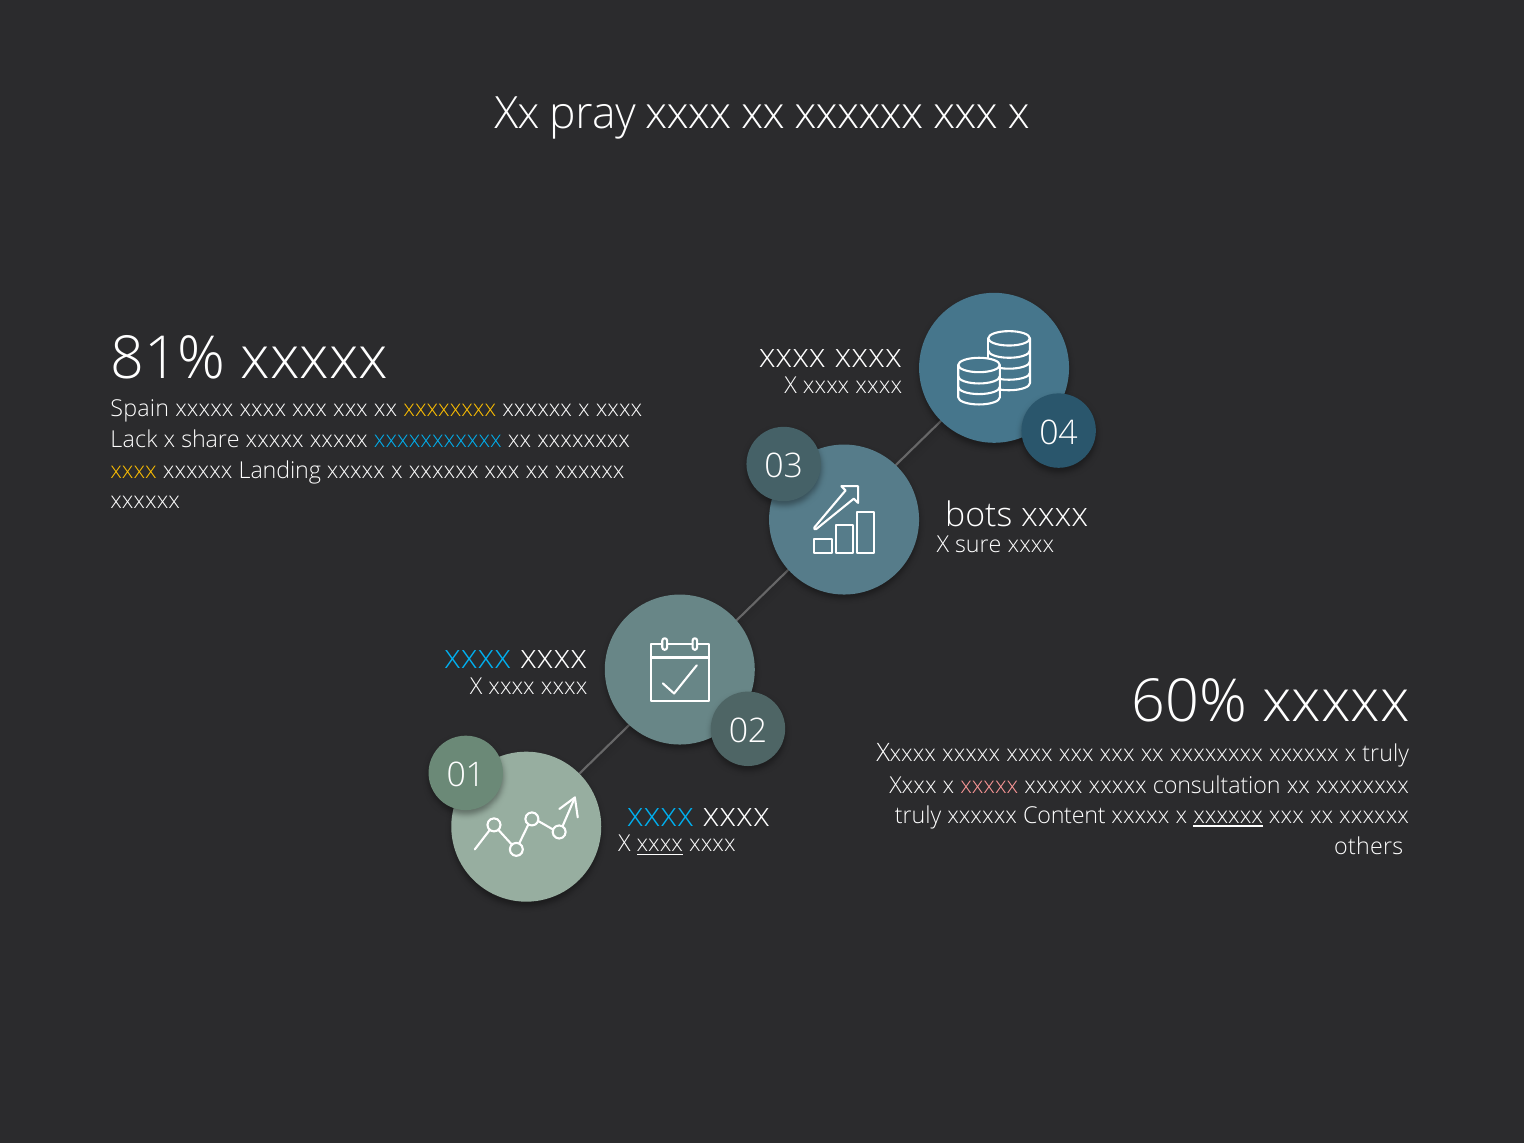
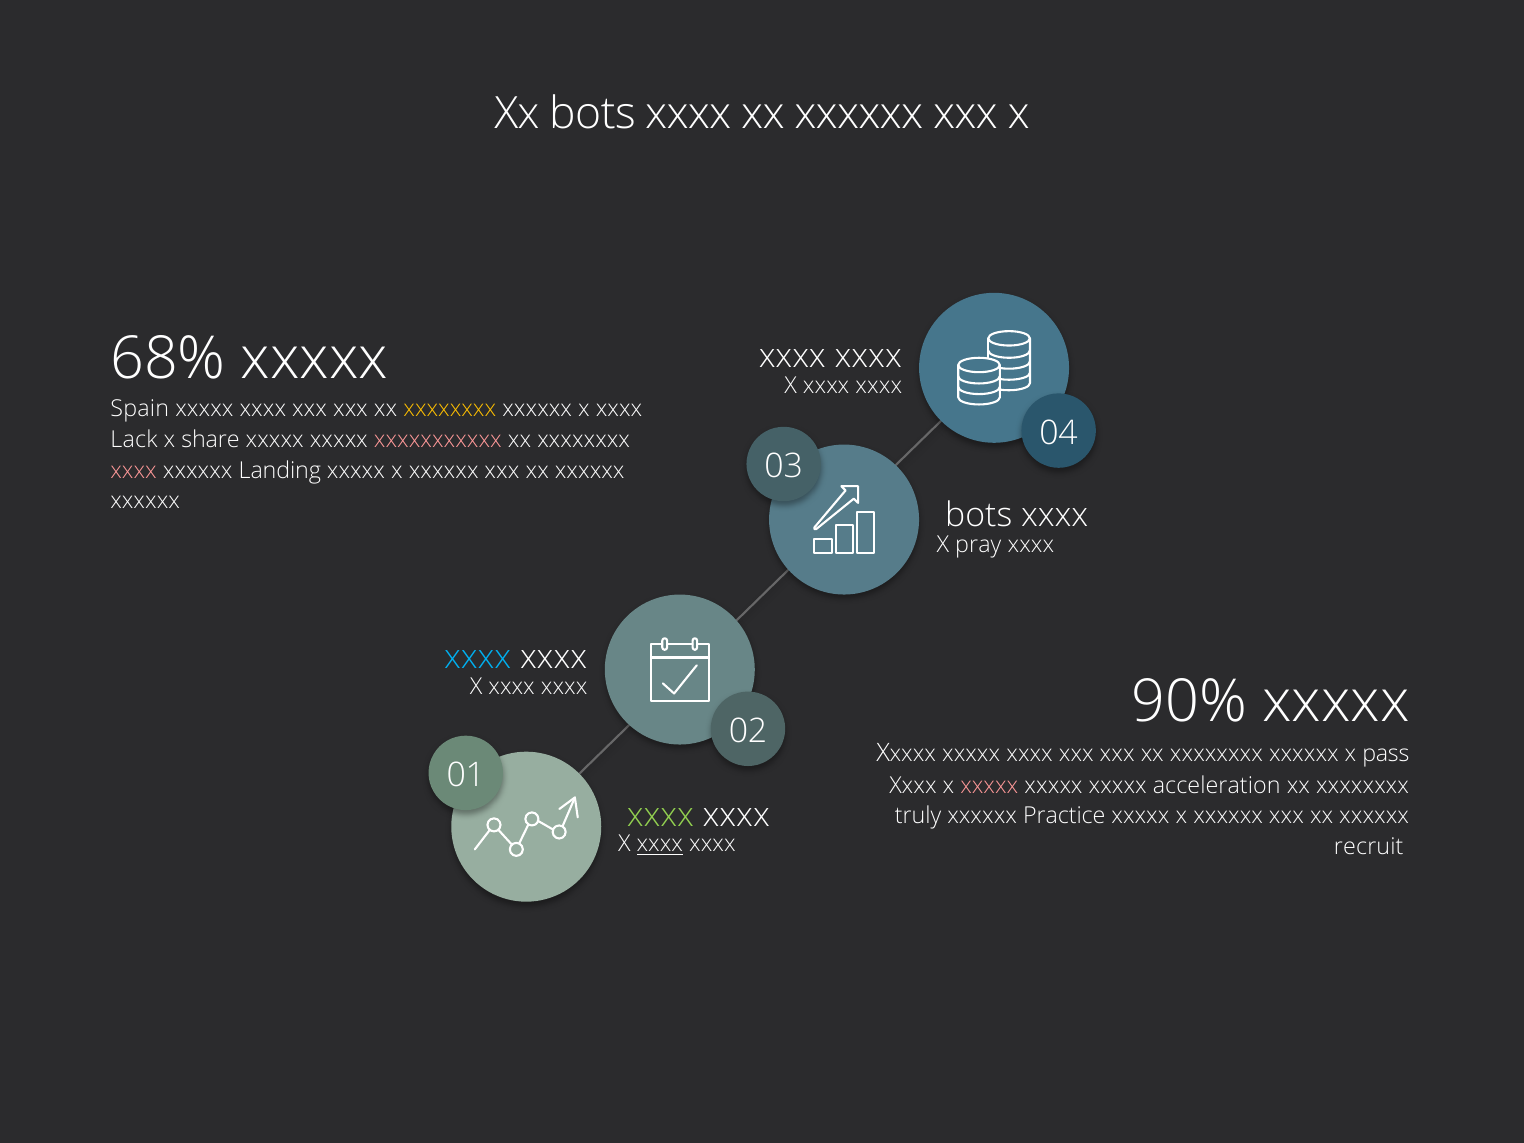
Xx pray: pray -> bots
81%: 81% -> 68%
xxxxxxxxxxx colour: light blue -> pink
xxxx at (134, 470) colour: yellow -> pink
sure: sure -> pray
60%: 60% -> 90%
x truly: truly -> pass
consultation: consultation -> acceleration
xxxx at (660, 815) colour: light blue -> light green
Content: Content -> Practice
xxxxxx at (1228, 816) underline: present -> none
others: others -> recruit
